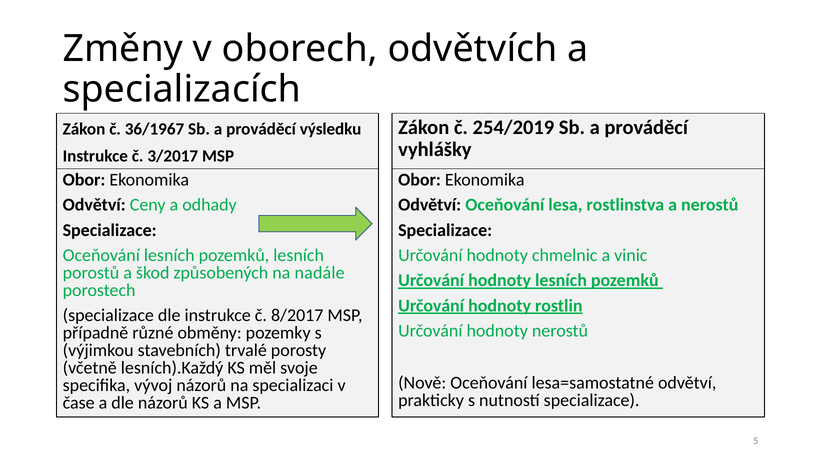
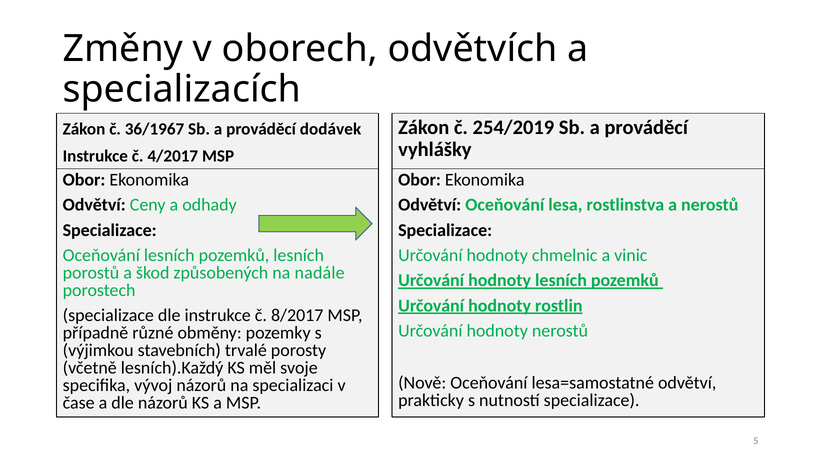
výsledku: výsledku -> dodávek
3/2017: 3/2017 -> 4/2017
